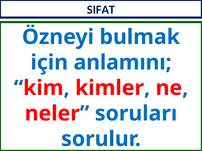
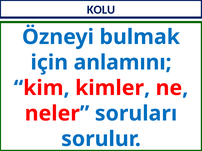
SIFAT: SIFAT -> KOLU
